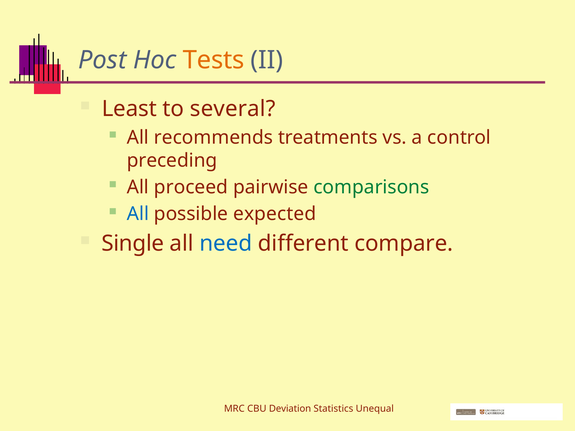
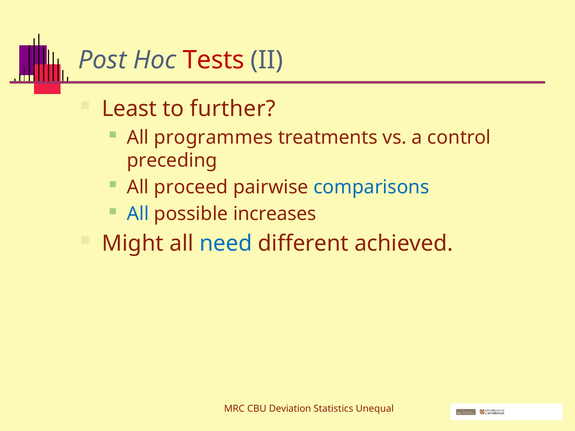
Tests colour: orange -> red
several: several -> further
recommends: recommends -> programmes
comparisons colour: green -> blue
expected: expected -> increases
Single: Single -> Might
compare: compare -> achieved
